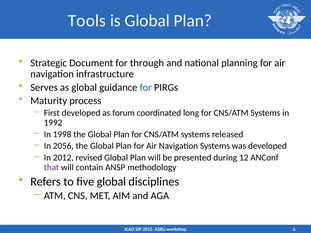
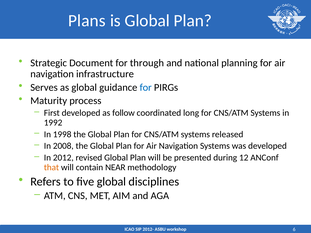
Tools: Tools -> Plans
forum: forum -> follow
2056: 2056 -> 2008
that colour: purple -> orange
ANSP: ANSP -> NEAR
